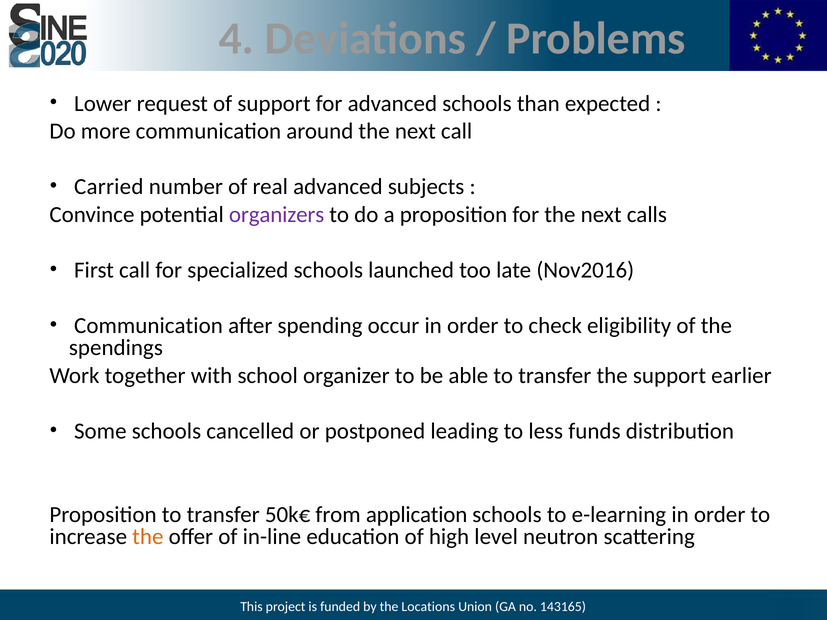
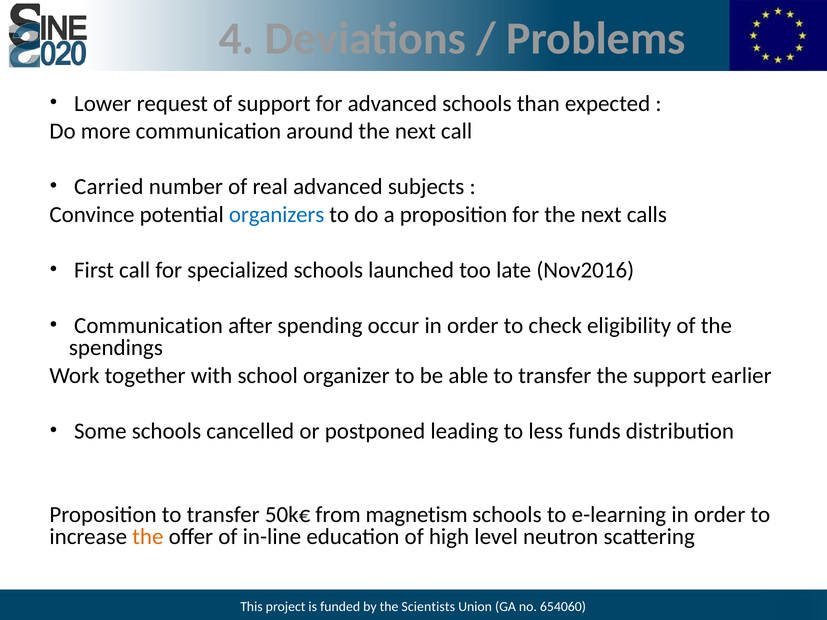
organizers colour: purple -> blue
application: application -> magnetism
Locations: Locations -> Scientists
143165: 143165 -> 654060
